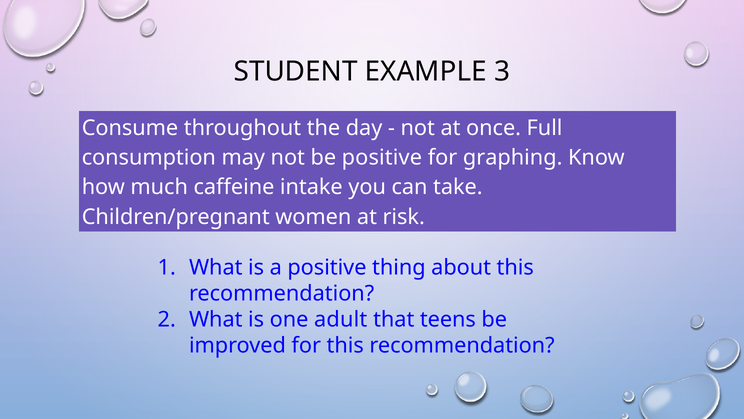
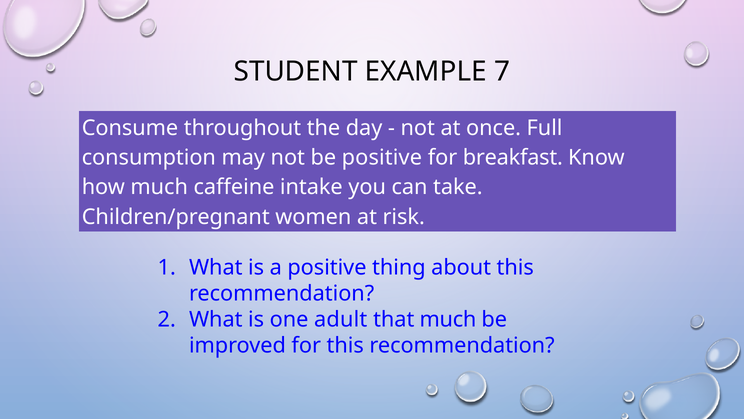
3: 3 -> 7
graphing: graphing -> breakfast
that teens: teens -> much
